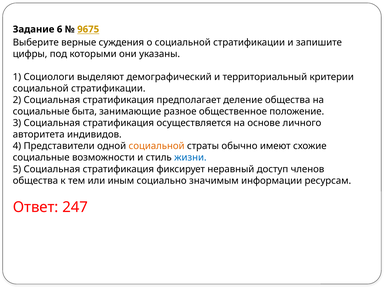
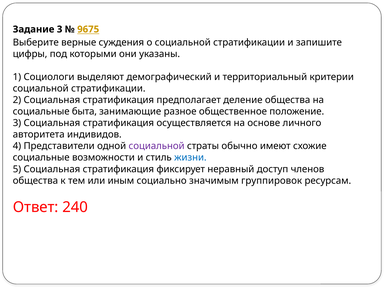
Задание 6: 6 -> 3
социальной at (157, 146) colour: orange -> purple
информации: информации -> группировок
247: 247 -> 240
